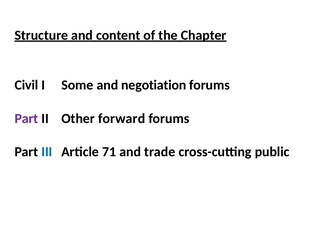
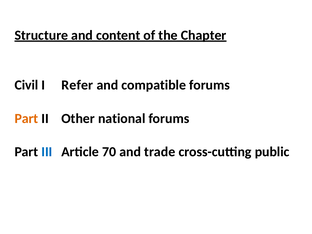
Some: Some -> Refer
negotiation: negotiation -> compatible
Part at (26, 118) colour: purple -> orange
forward: forward -> national
71: 71 -> 70
